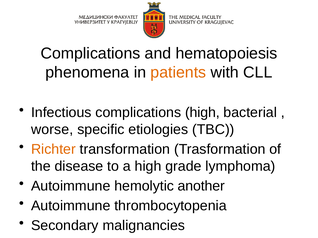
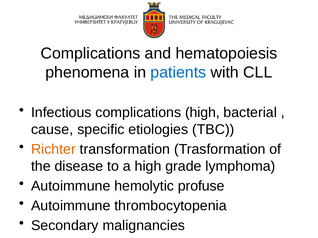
patients colour: orange -> blue
worse: worse -> cause
another: another -> profuse
